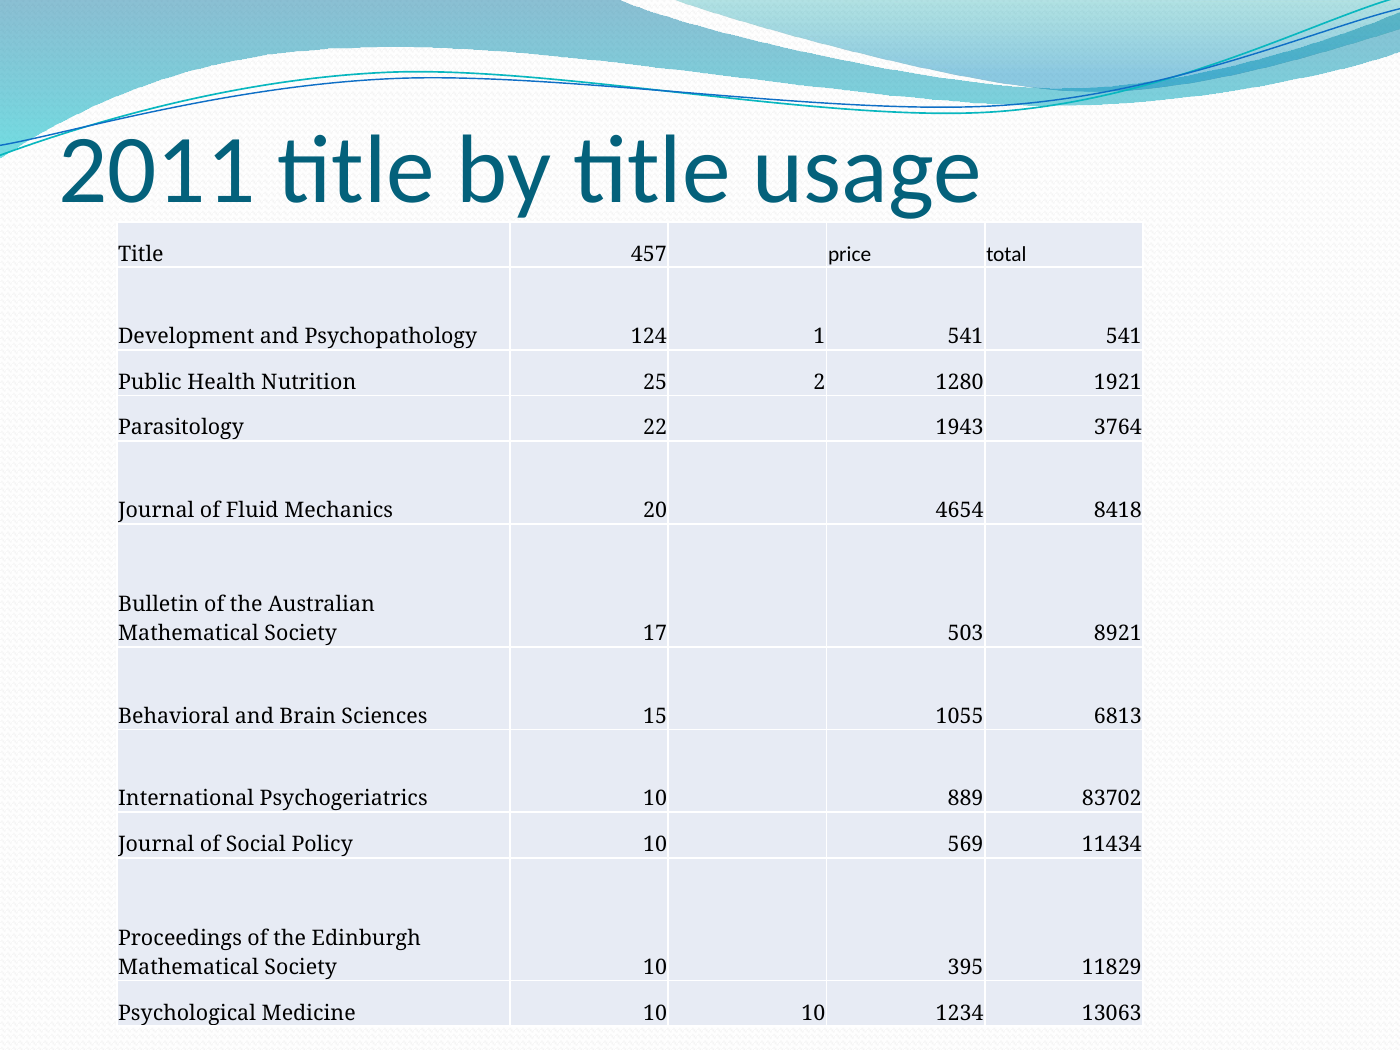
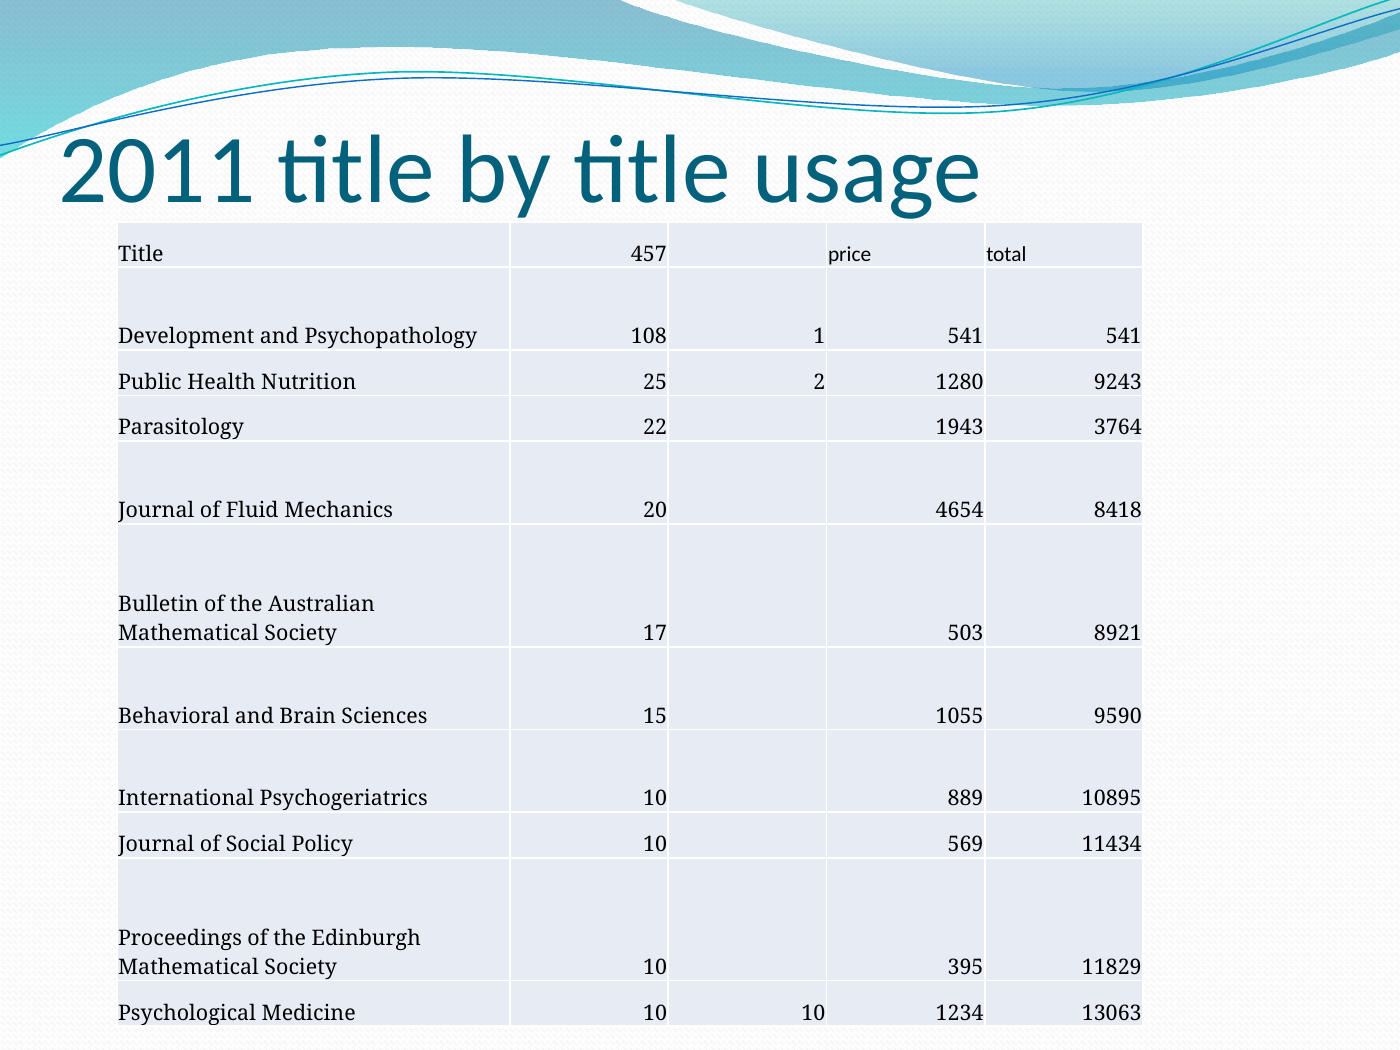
124: 124 -> 108
1921: 1921 -> 9243
6813: 6813 -> 9590
83702: 83702 -> 10895
